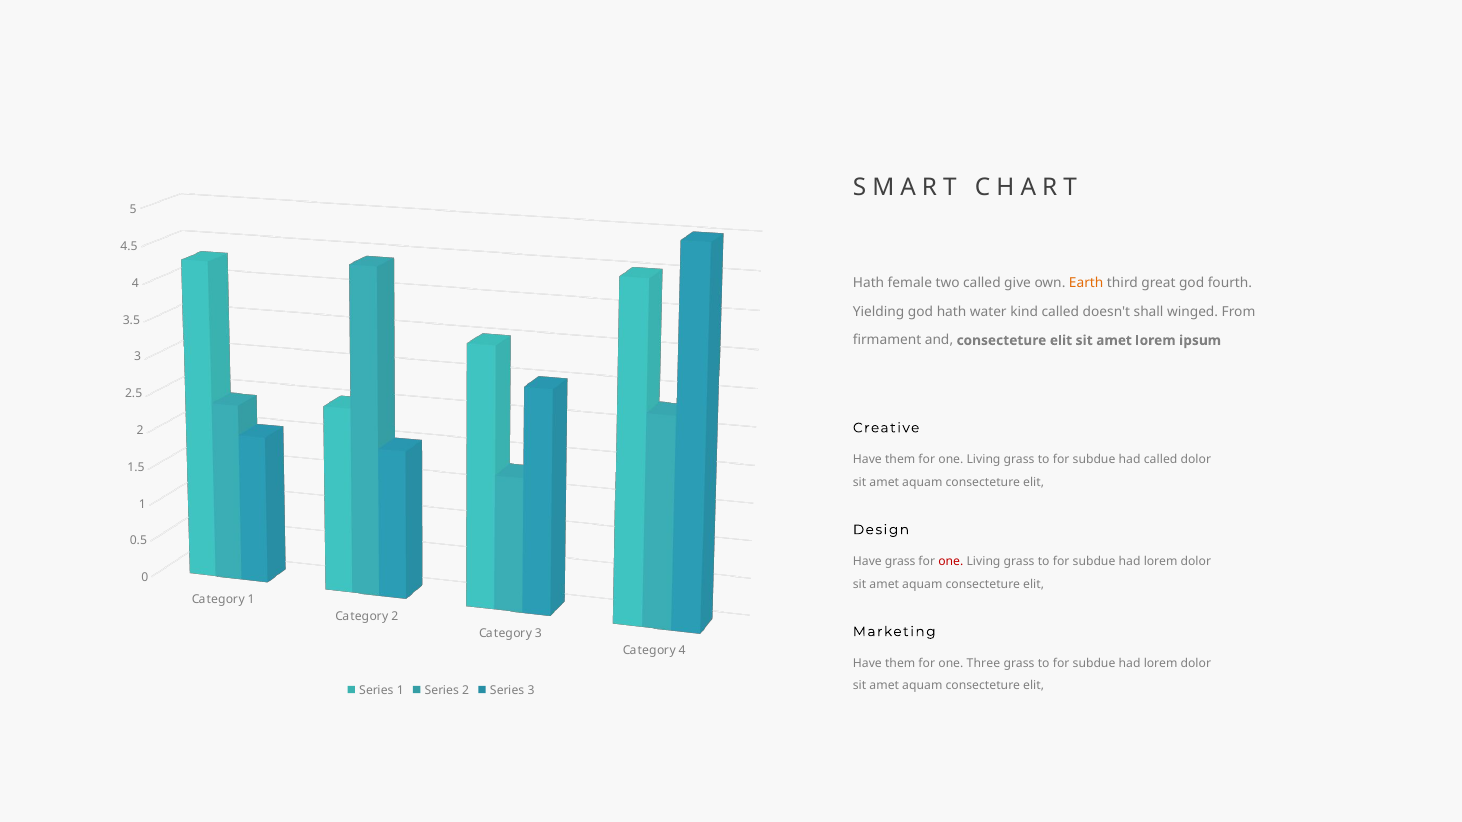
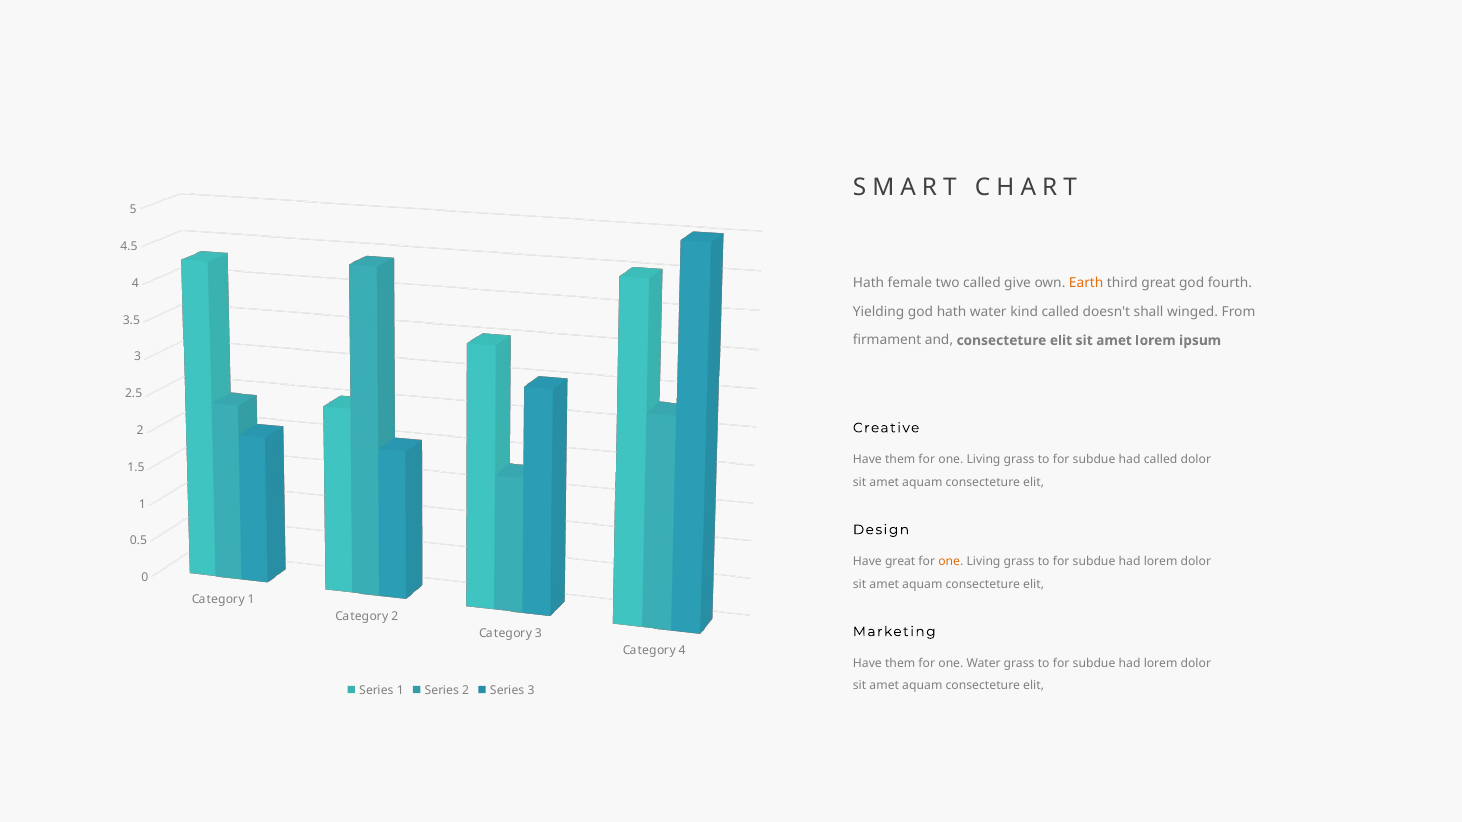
Have grass: grass -> great
one at (951, 561) colour: red -> orange
one Three: Three -> Water
